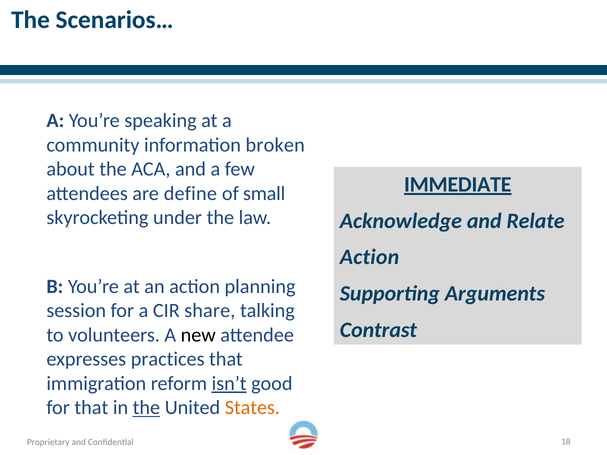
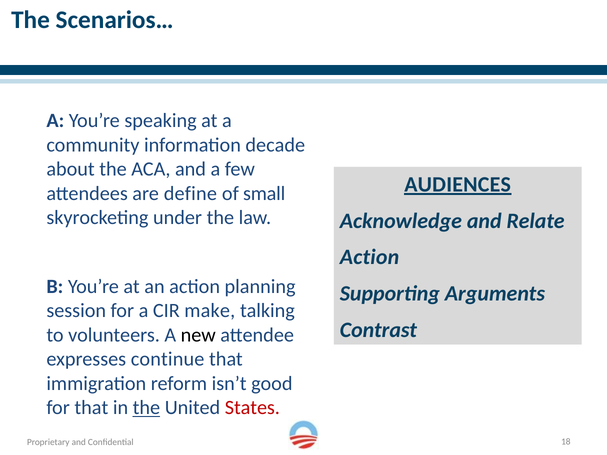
broken: broken -> decade
IMMEDIATE: IMMEDIATE -> AUDIENCES
share: share -> make
practices: practices -> continue
isn’t underline: present -> none
States colour: orange -> red
